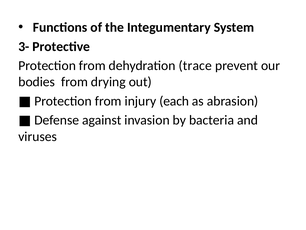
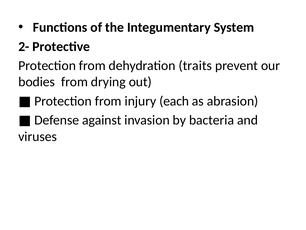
3-: 3- -> 2-
trace: trace -> traits
